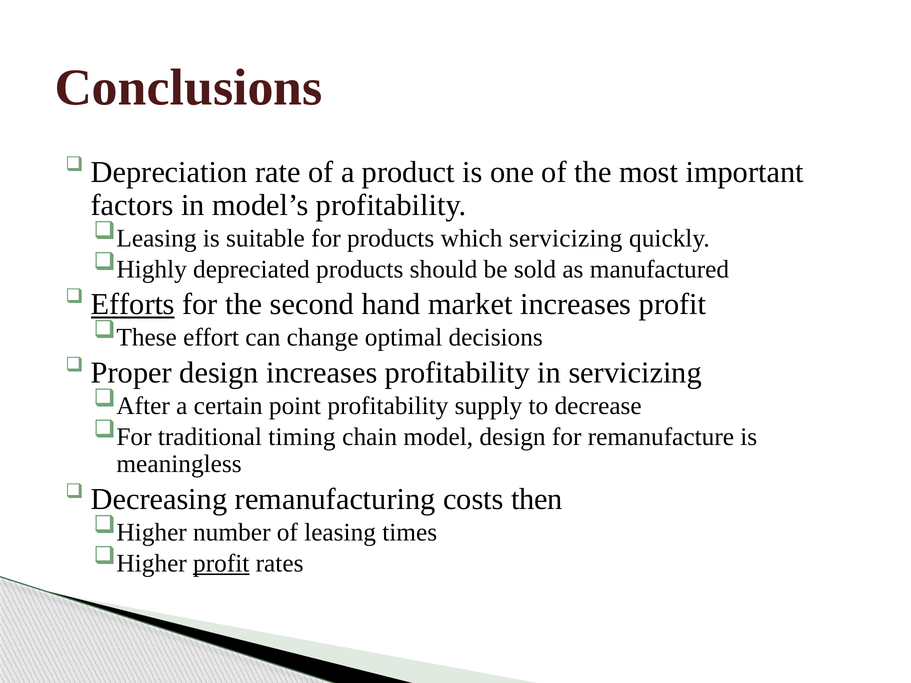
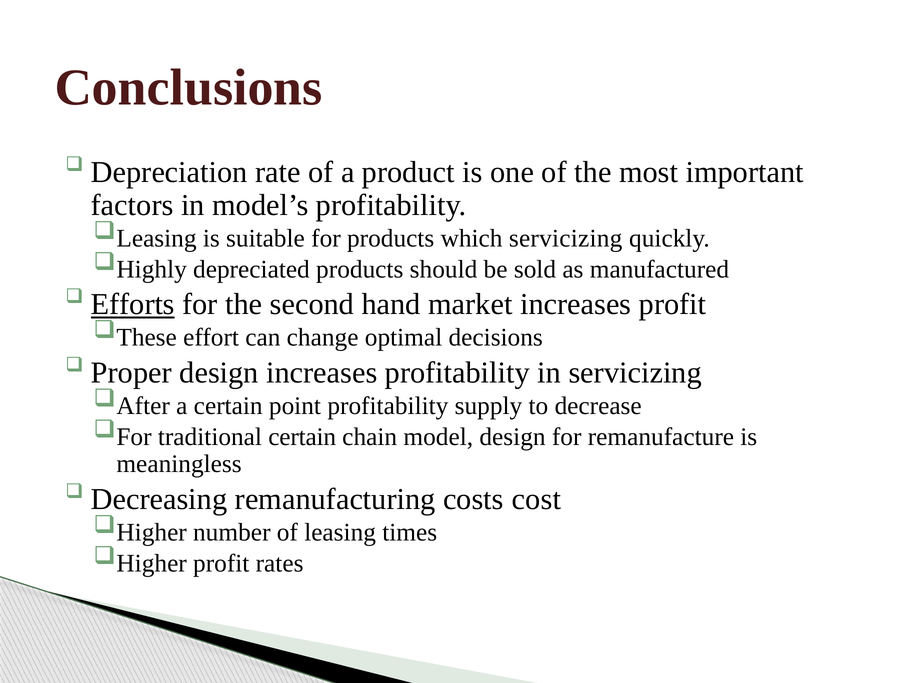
traditional timing: timing -> certain
then: then -> cost
profit at (221, 563) underline: present -> none
